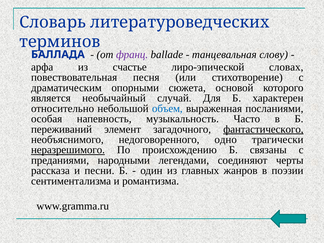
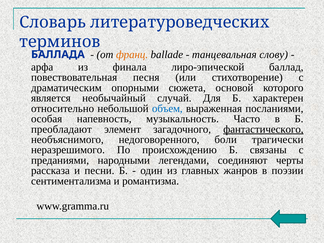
франц colour: purple -> orange
счастье: счастье -> финала
словах: словах -> баллад
переживаний: переживаний -> преобладают
одно: одно -> боли
неразрешимого underline: present -> none
